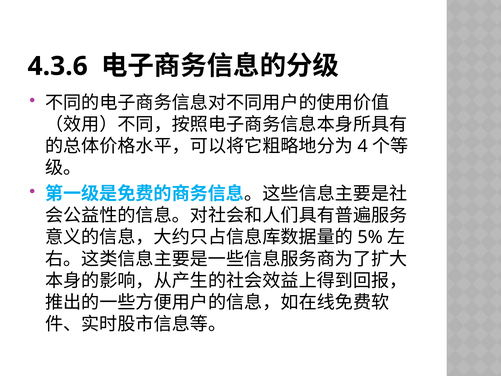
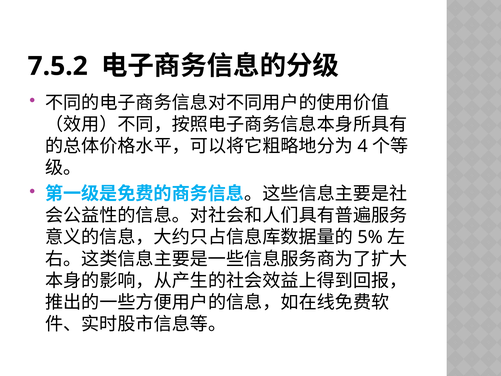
4.3.6: 4.3.6 -> 7.5.2
